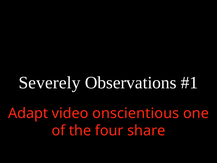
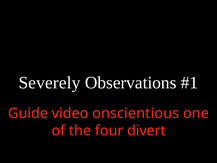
Adapt: Adapt -> Guide
share: share -> divert
